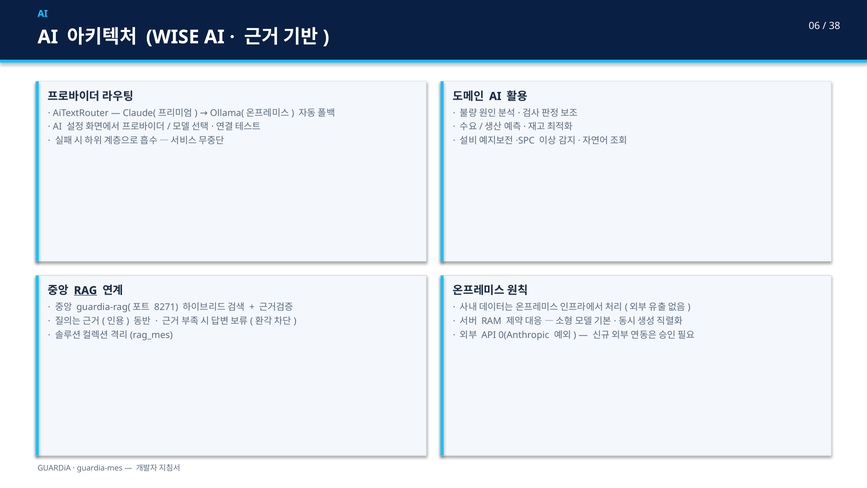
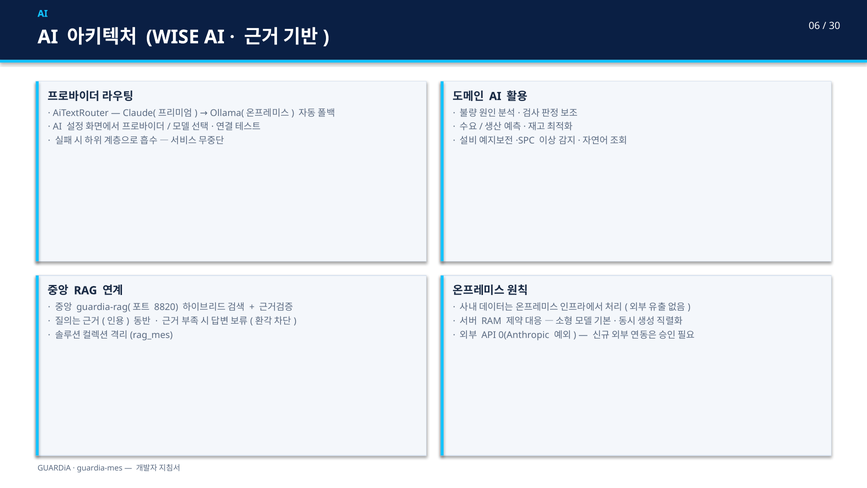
38: 38 -> 30
RAG underline: present -> none
8271: 8271 -> 8820
